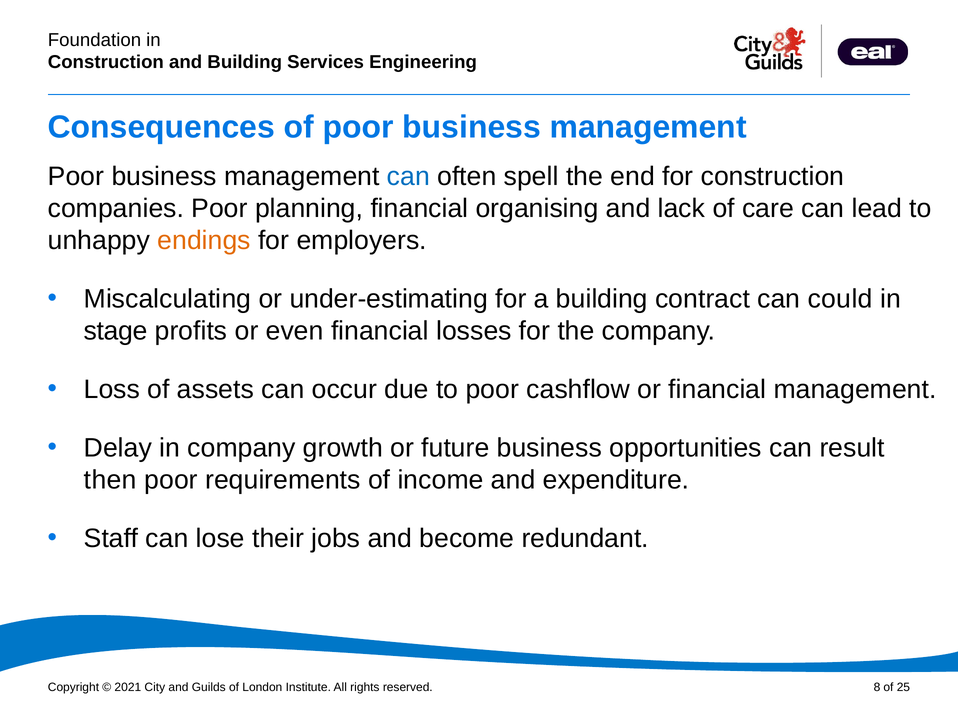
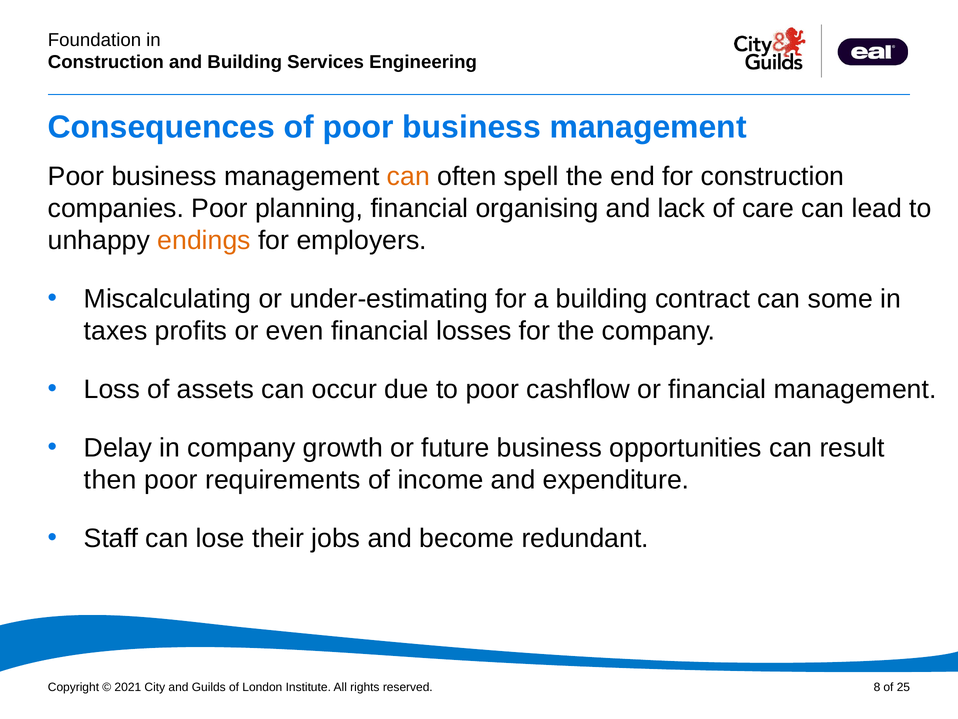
can at (408, 176) colour: blue -> orange
could: could -> some
stage: stage -> taxes
